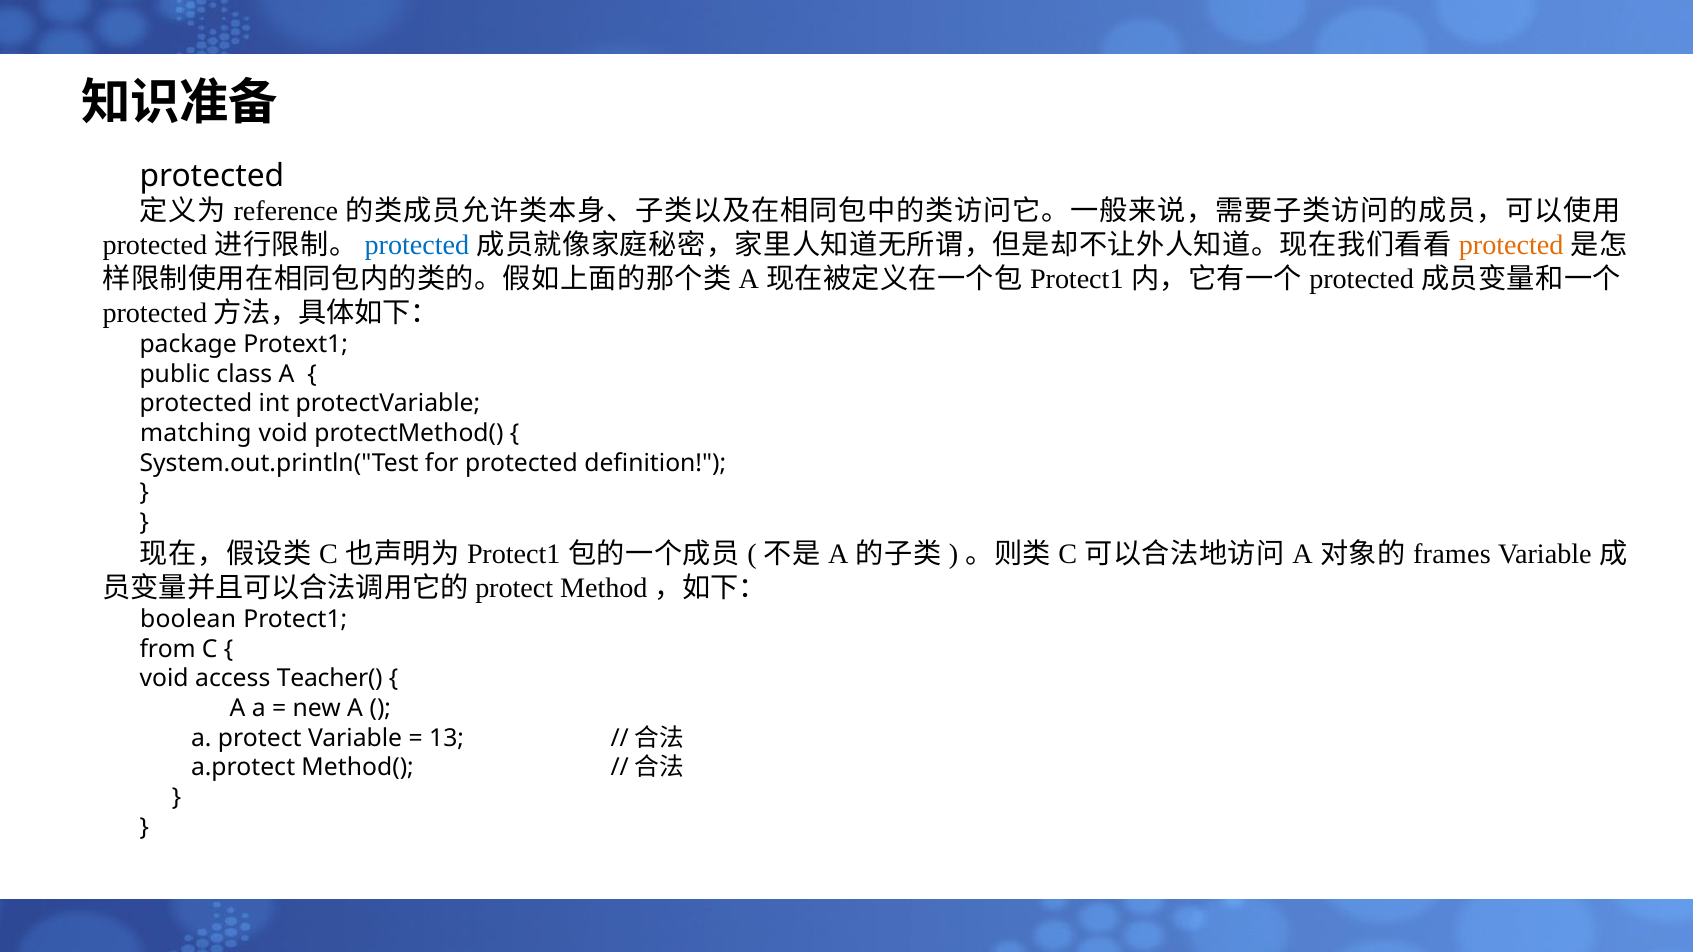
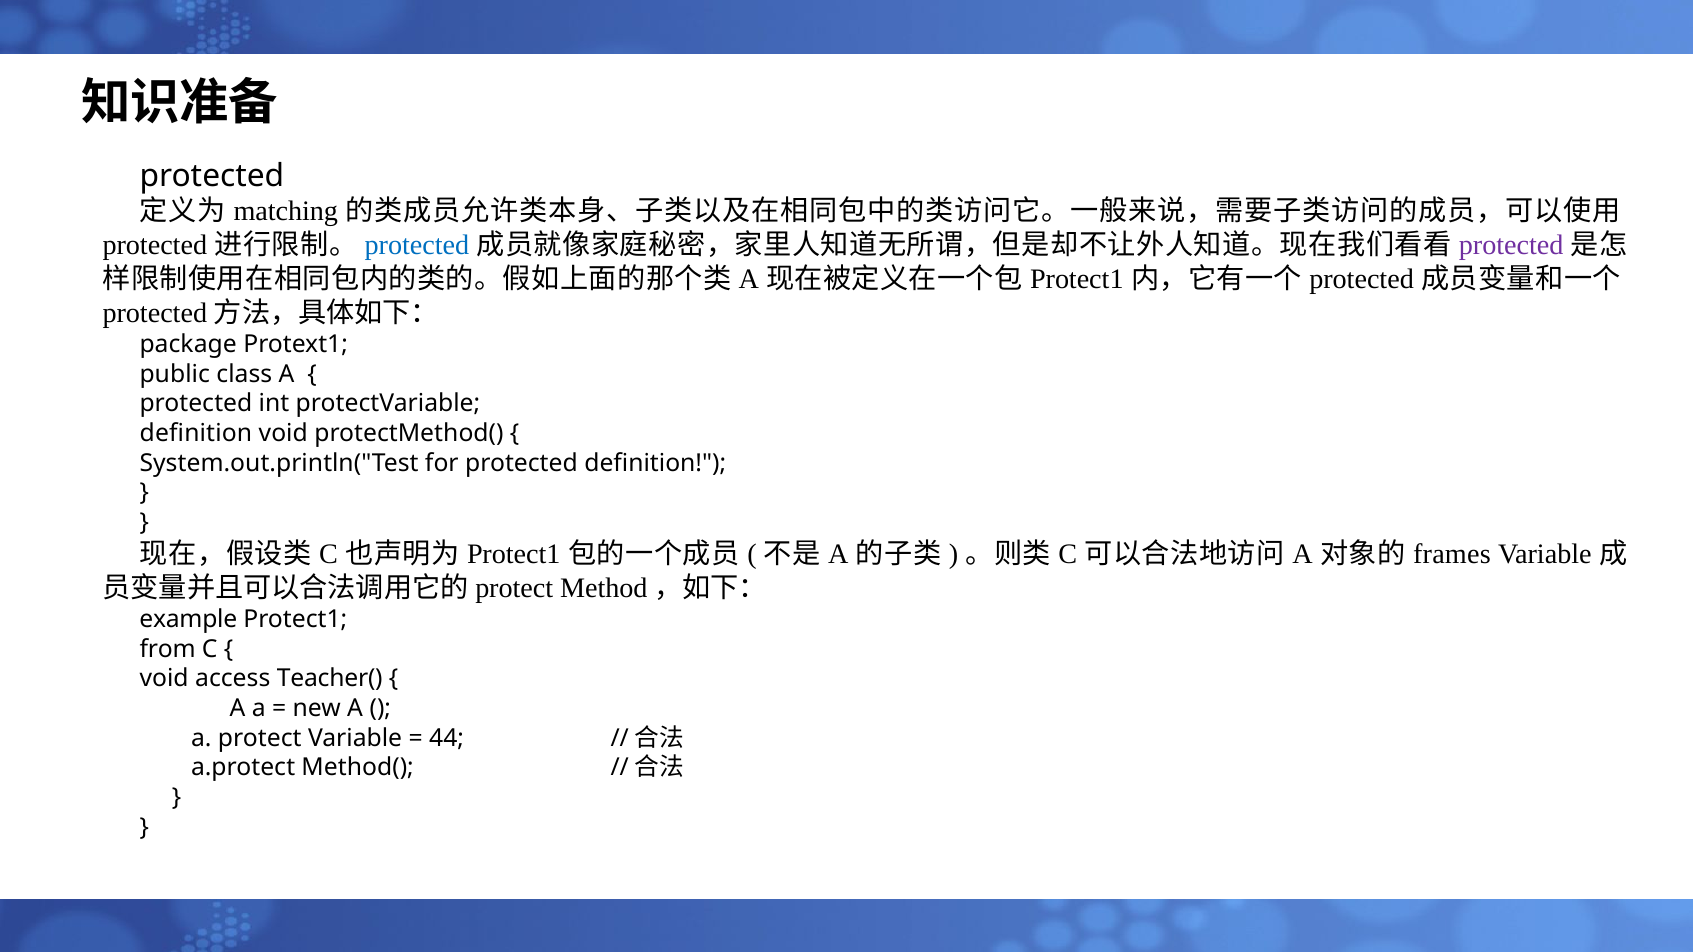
reference: reference -> matching
protected at (1511, 245) colour: orange -> purple
matching at (196, 433): matching -> definition
boolean: boolean -> example
13: 13 -> 44
